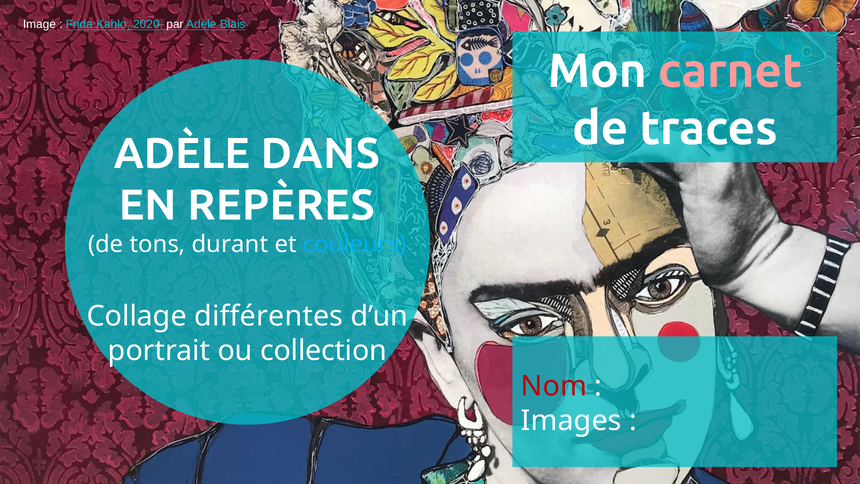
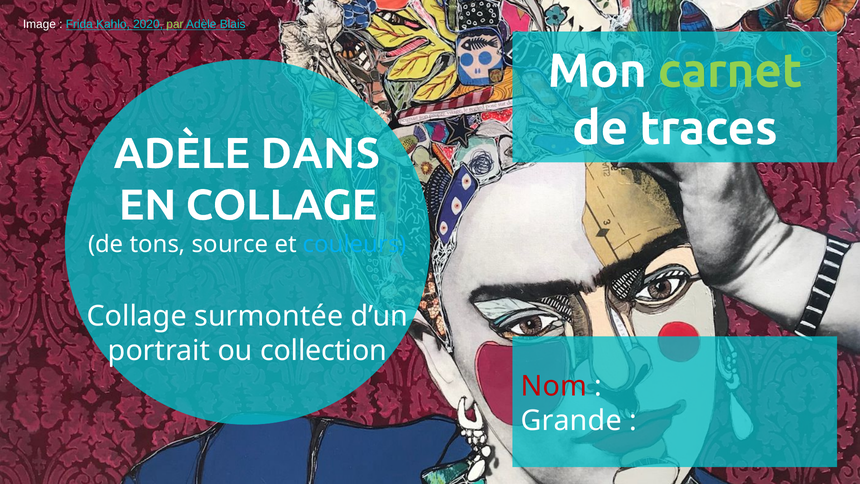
par colour: white -> light green
carnet colour: pink -> light green
EN REPÈRES: REPÈRES -> COLLAGE
durant: durant -> source
différentes: différentes -> surmontée
Images: Images -> Grande
